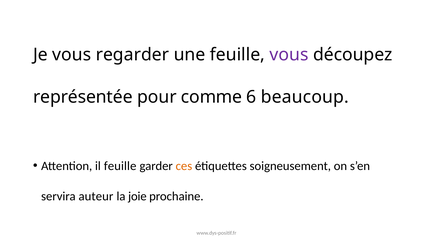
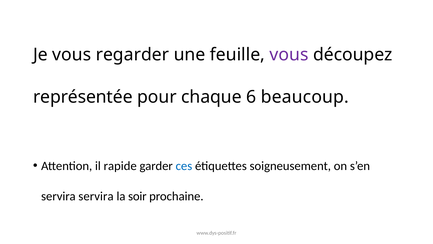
comme: comme -> chaque
il feuille: feuille -> rapide
ces colour: orange -> blue
servira auteur: auteur -> servira
joie: joie -> soir
